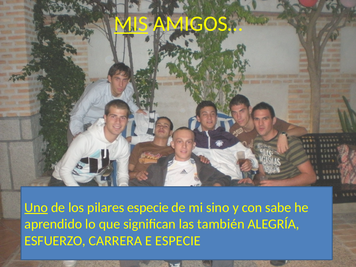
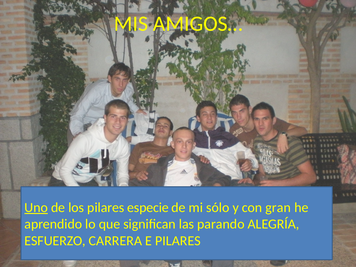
MIS underline: present -> none
sino: sino -> sólo
sabe: sabe -> gran
también: también -> parando
E ESPECIE: ESPECIE -> PILARES
